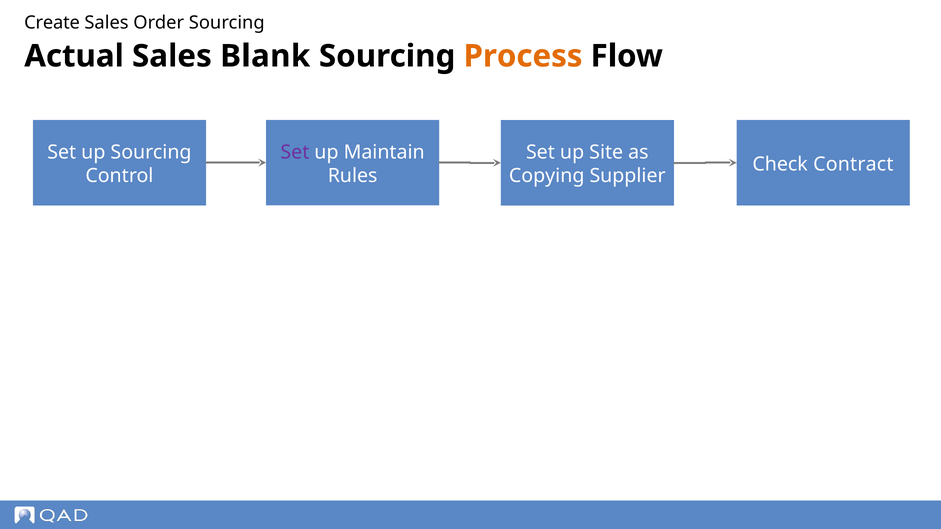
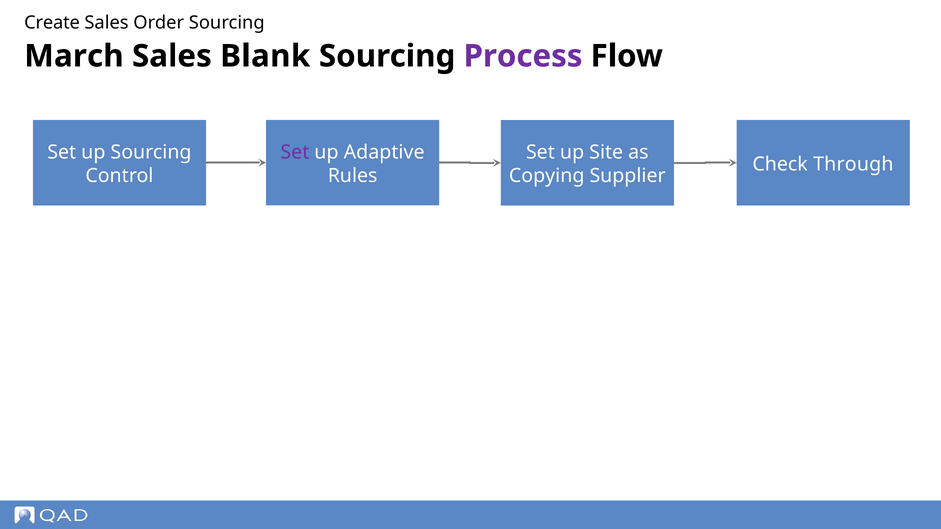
Actual: Actual -> March
Process colour: orange -> purple
Maintain: Maintain -> Adaptive
Contract: Contract -> Through
